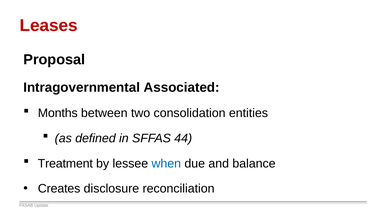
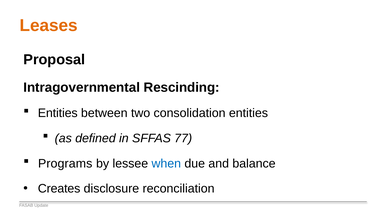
Leases colour: red -> orange
Associated: Associated -> Rescinding
Months at (58, 113): Months -> Entities
44: 44 -> 77
Treatment: Treatment -> Programs
